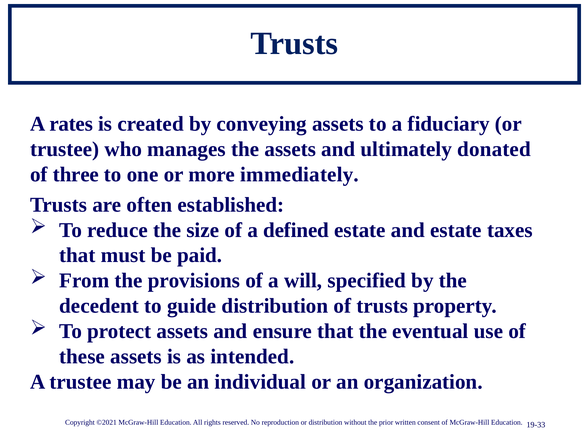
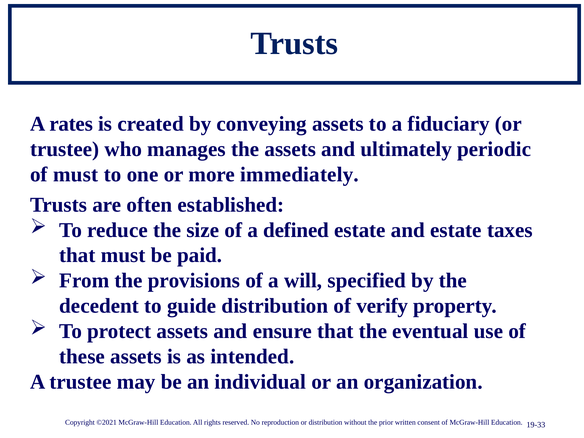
donated: donated -> periodic
of three: three -> must
of trusts: trusts -> verify
